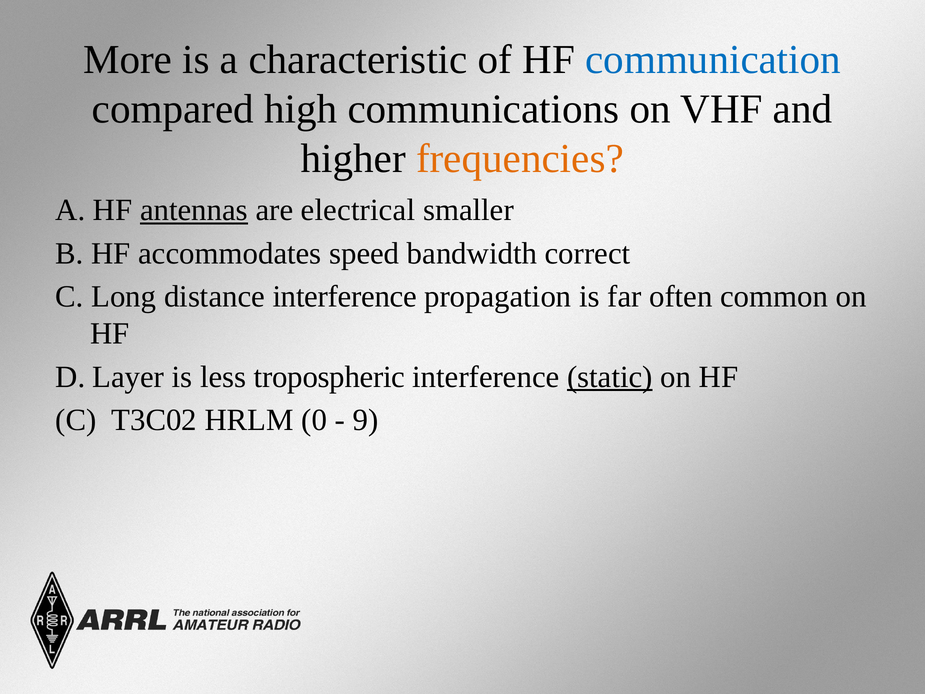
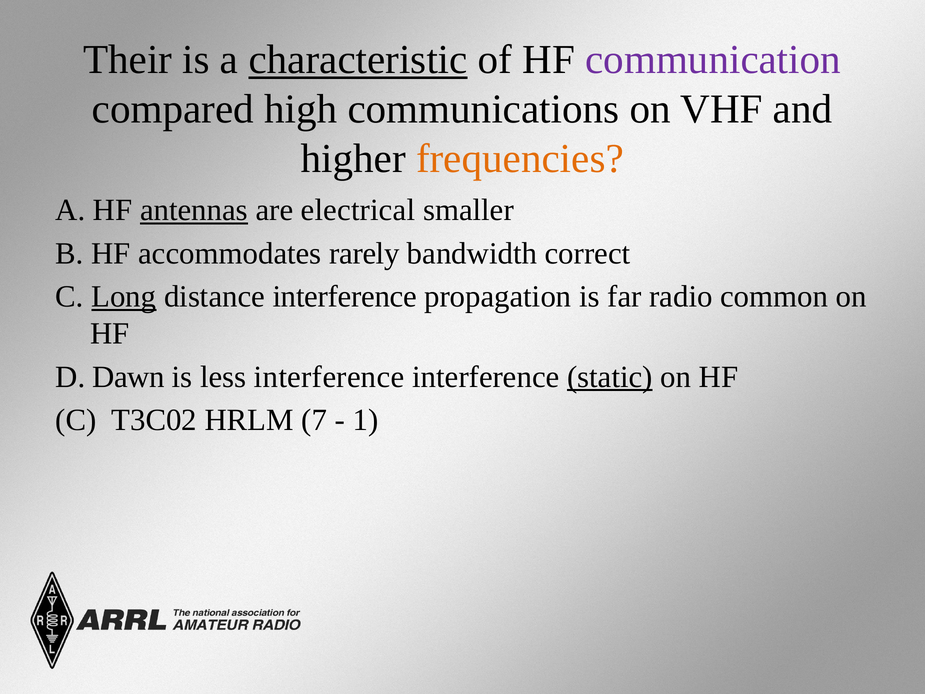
More: More -> Their
characteristic underline: none -> present
communication colour: blue -> purple
speed: speed -> rarely
Long underline: none -> present
often: often -> radio
Layer: Layer -> Dawn
less tropospheric: tropospheric -> interference
0: 0 -> 7
9: 9 -> 1
